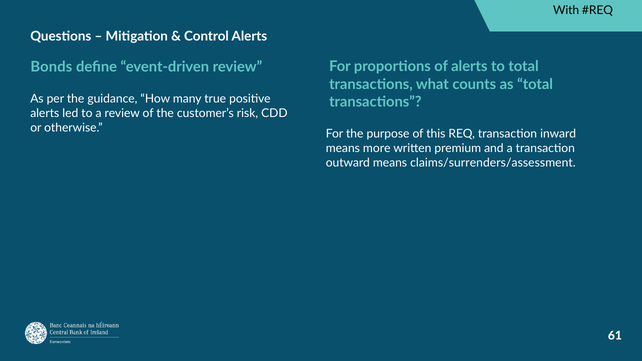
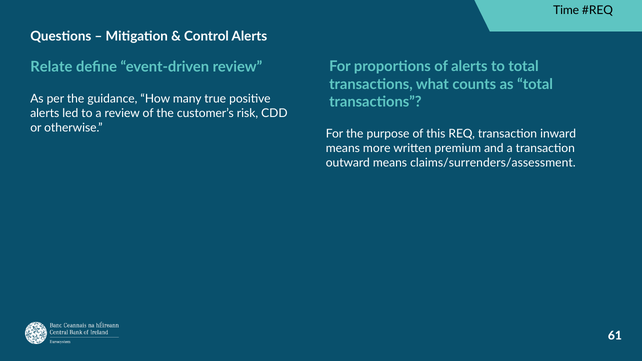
With: With -> Time
Bonds: Bonds -> Relate
